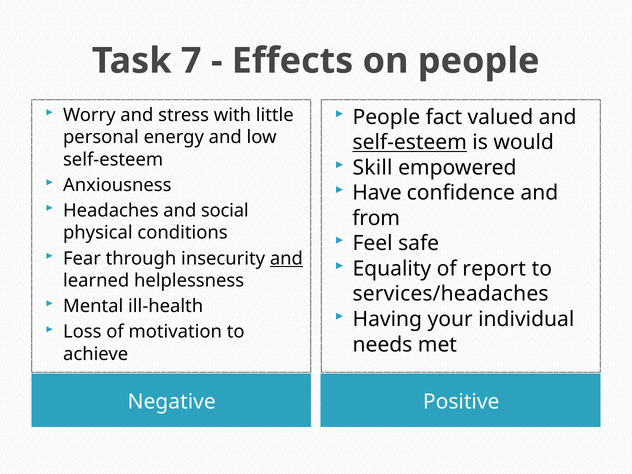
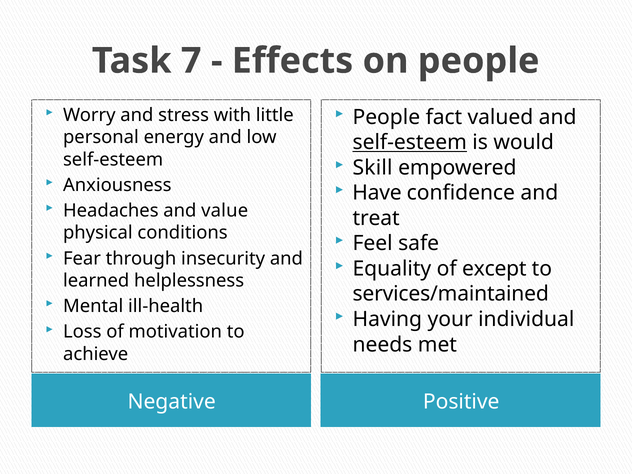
social: social -> value
from: from -> treat
and at (286, 259) underline: present -> none
report: report -> except
services/headaches: services/headaches -> services/maintained
